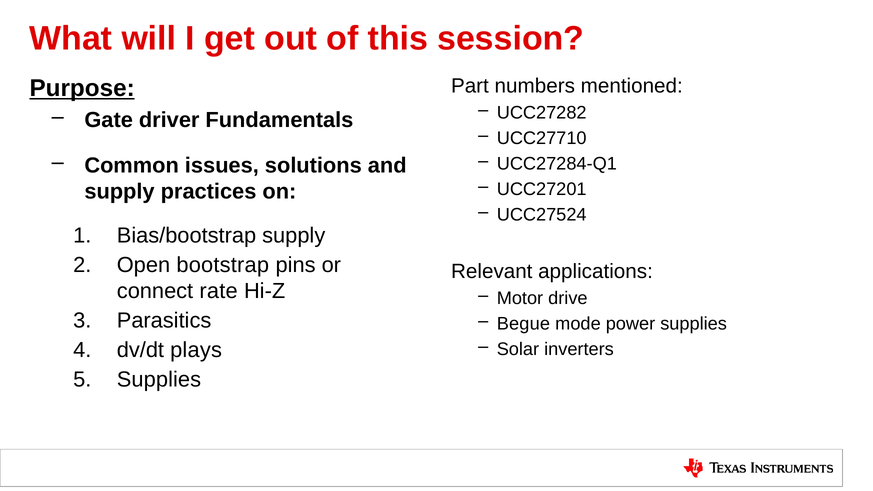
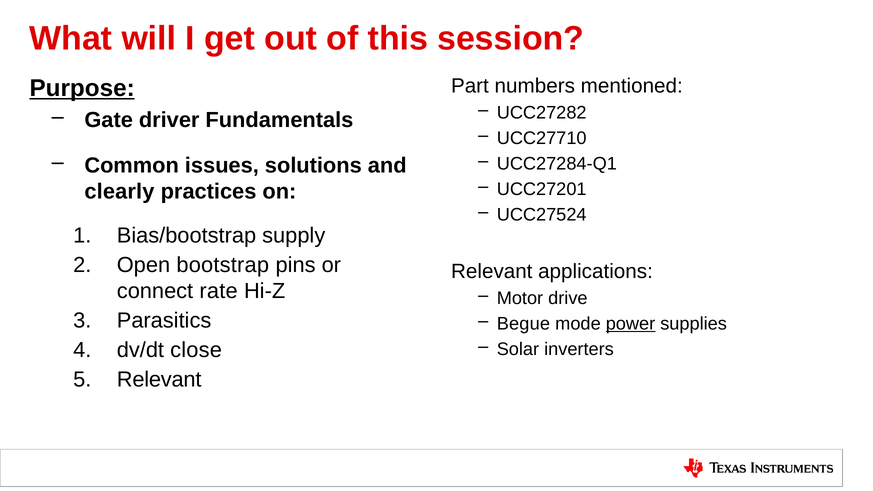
supply at (119, 192): supply -> clearly
power underline: none -> present
plays: plays -> close
Supplies at (159, 380): Supplies -> Relevant
